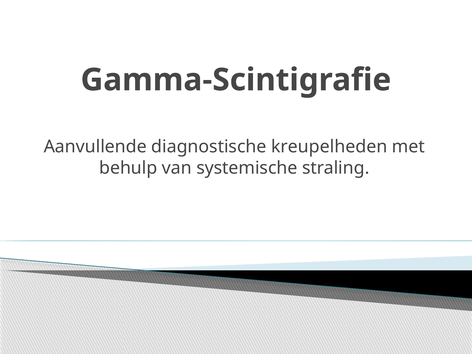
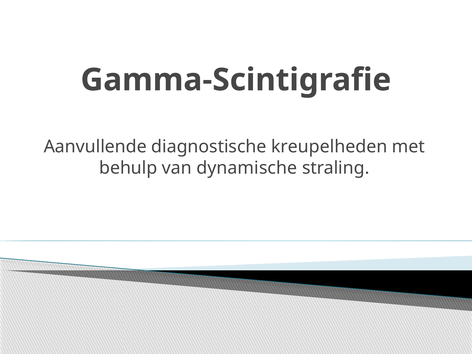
systemische: systemische -> dynamische
